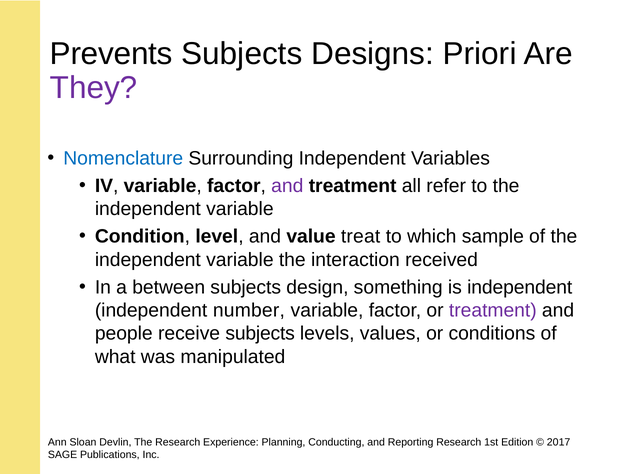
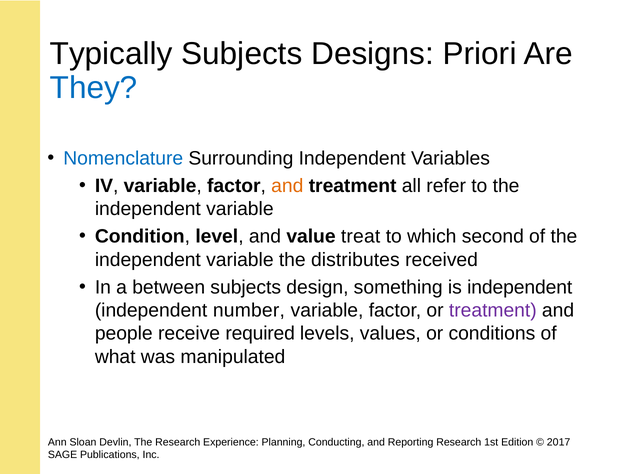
Prevents: Prevents -> Typically
They colour: purple -> blue
and at (287, 186) colour: purple -> orange
sample: sample -> second
interaction: interaction -> distributes
receive subjects: subjects -> required
